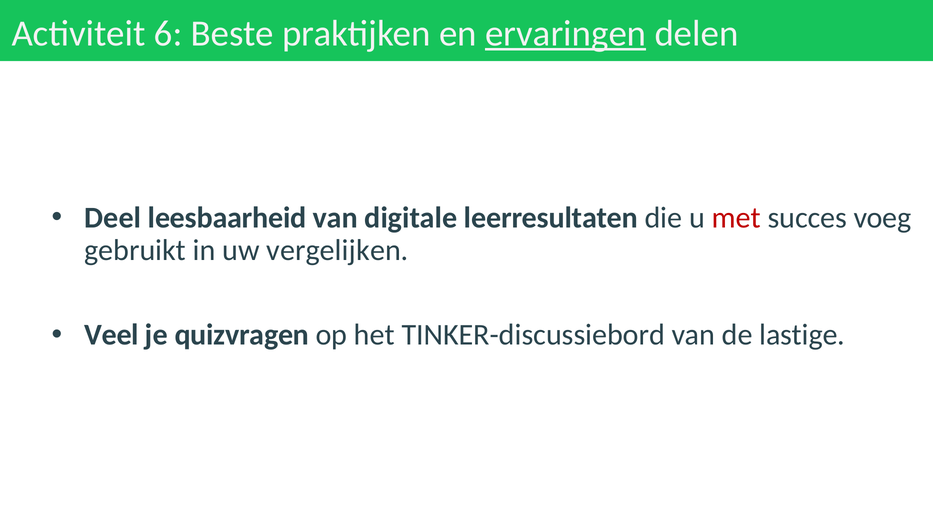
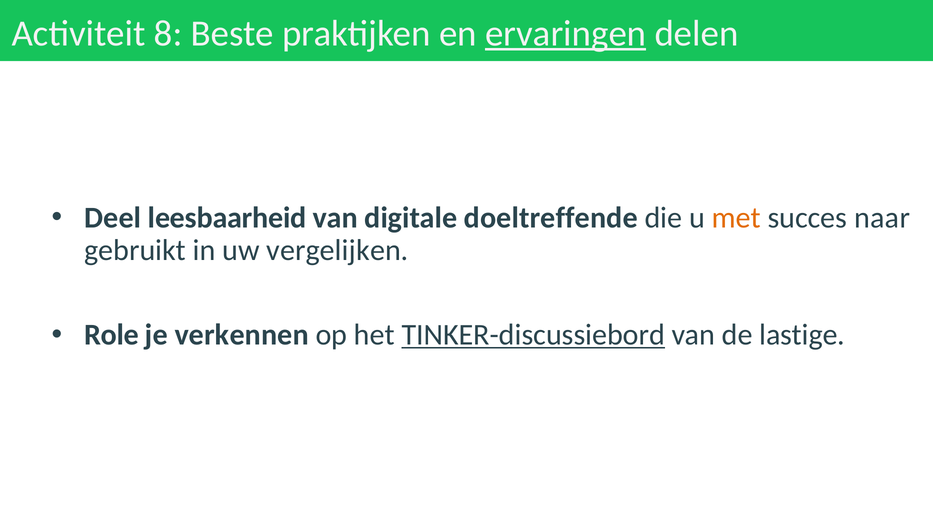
6: 6 -> 8
leerresultaten: leerresultaten -> doeltreffende
met colour: red -> orange
voeg: voeg -> naar
Veel: Veel -> Role
quizvragen: quizvragen -> verkennen
TINKER-discussiebord underline: none -> present
